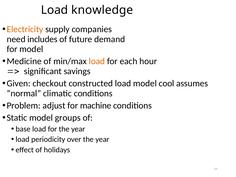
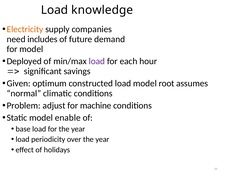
Medicine: Medicine -> Deployed
load at (97, 61) colour: orange -> purple
checkout: checkout -> optimum
cool: cool -> root
groups: groups -> enable
